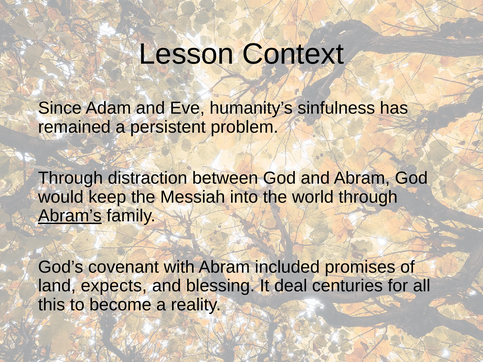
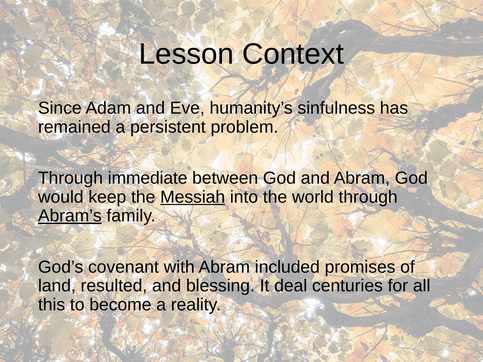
distraction: distraction -> immediate
Messiah underline: none -> present
expects: expects -> resulted
